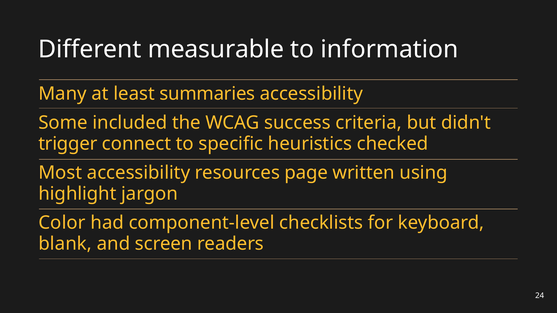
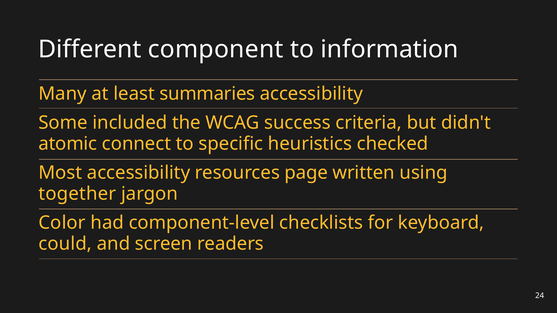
measurable: measurable -> component
trigger: trigger -> atomic
highlight: highlight -> together
blank: blank -> could
